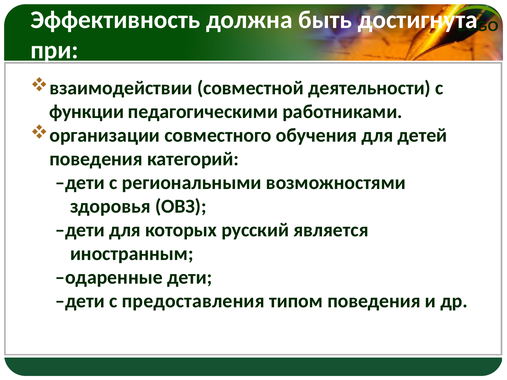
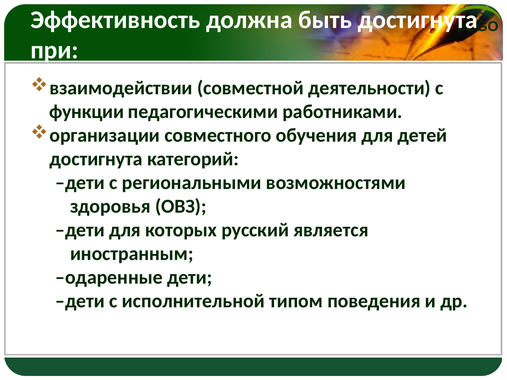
поведения at (96, 159): поведения -> достигнута
предоставления: предоставления -> исполнительной
